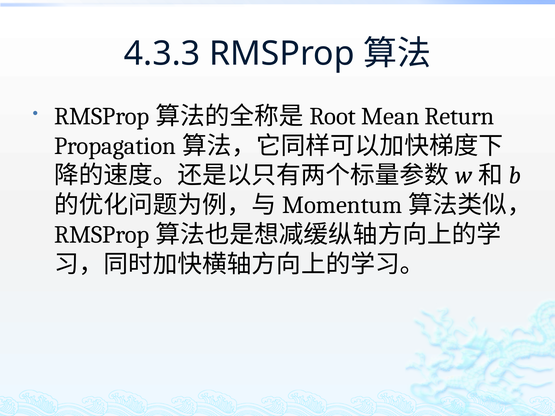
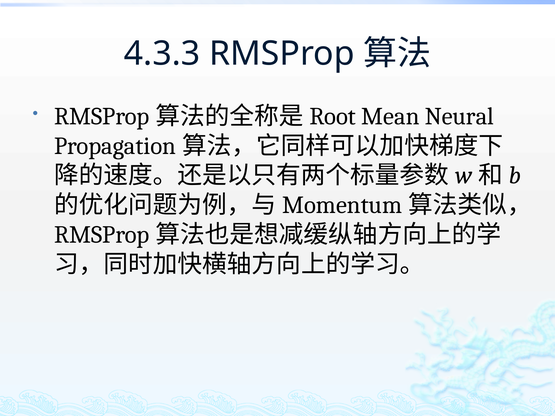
Return: Return -> Neural
